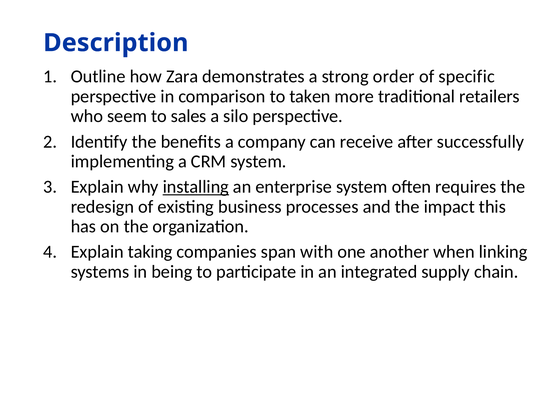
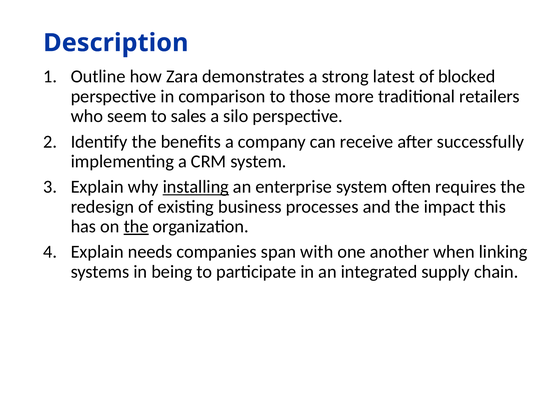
order: order -> latest
specific: specific -> blocked
taken: taken -> those
the at (136, 226) underline: none -> present
taking: taking -> needs
